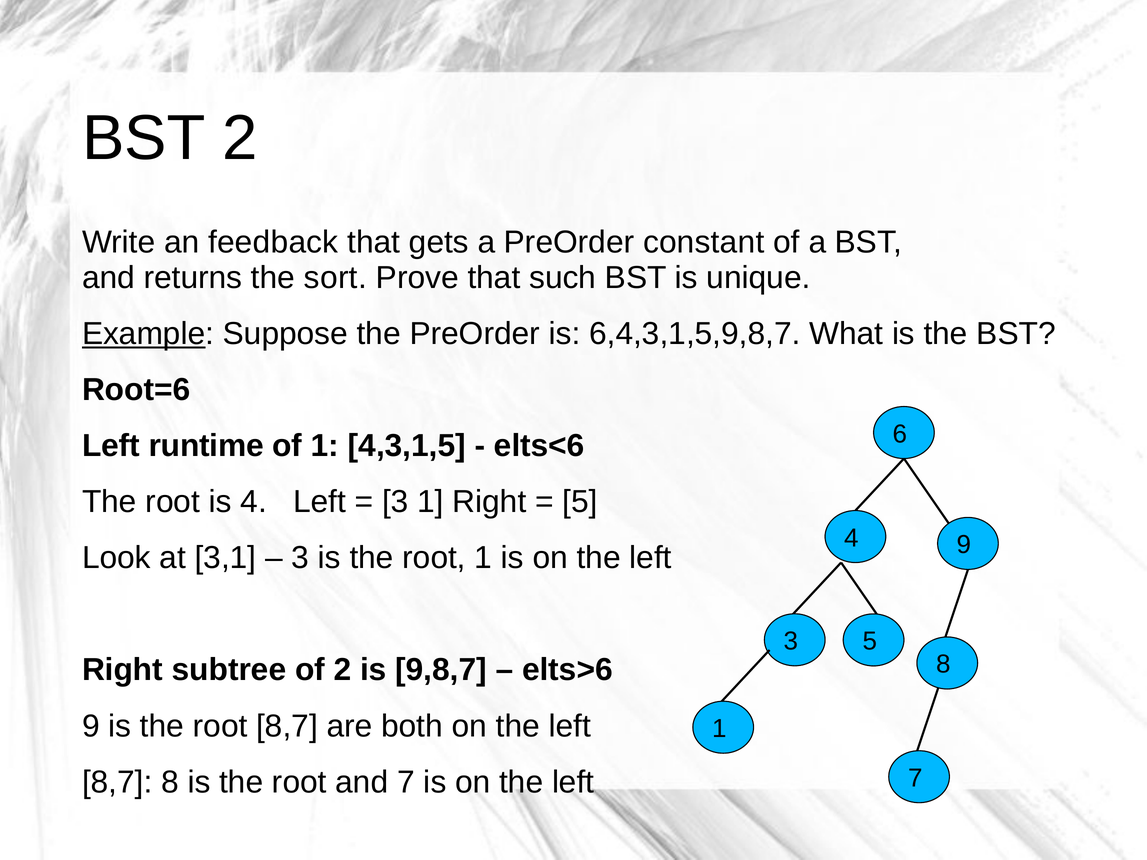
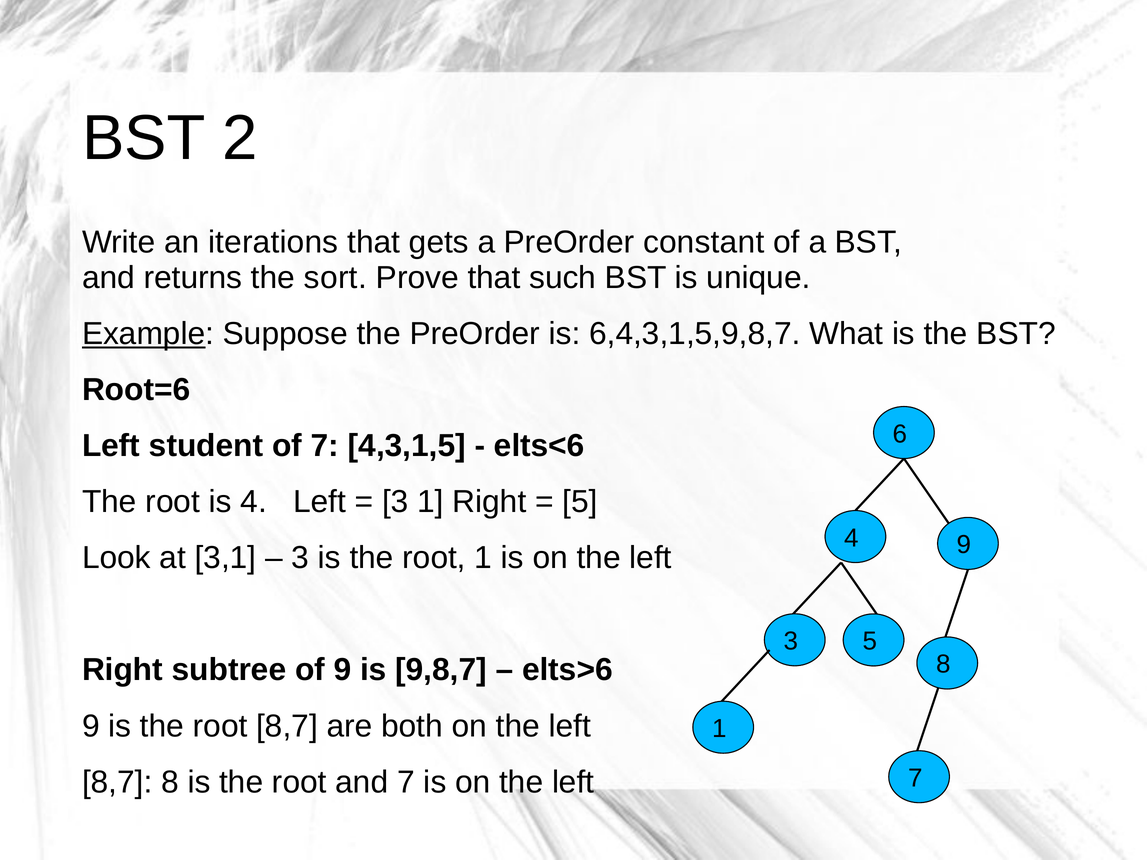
feedback: feedback -> iterations
runtime: runtime -> student
of 1: 1 -> 7
of 2: 2 -> 9
